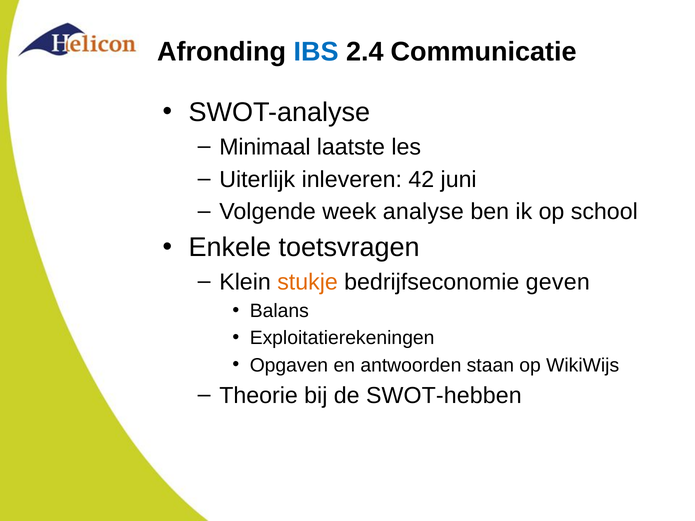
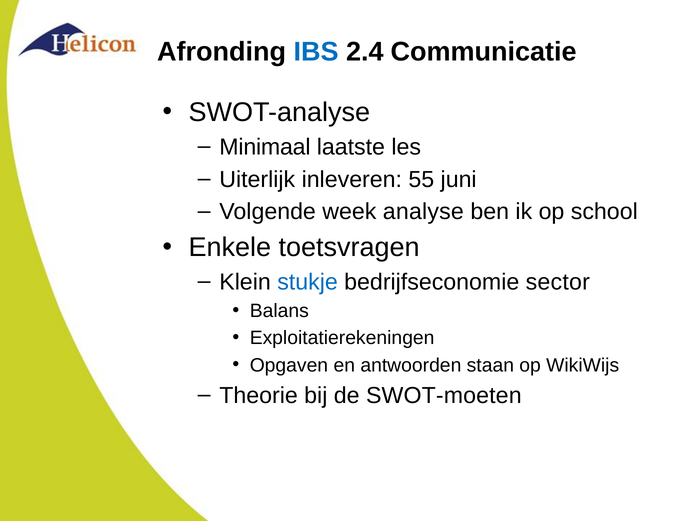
42: 42 -> 55
stukje colour: orange -> blue
geven: geven -> sector
SWOT-hebben: SWOT-hebben -> SWOT-moeten
